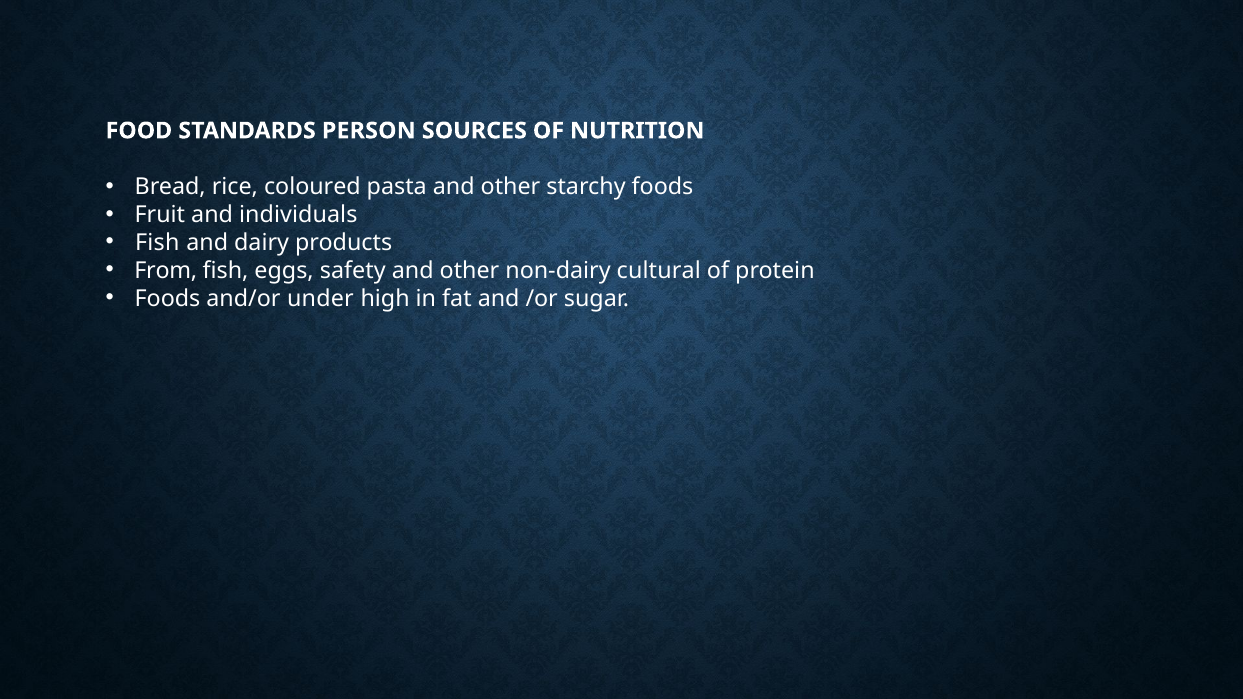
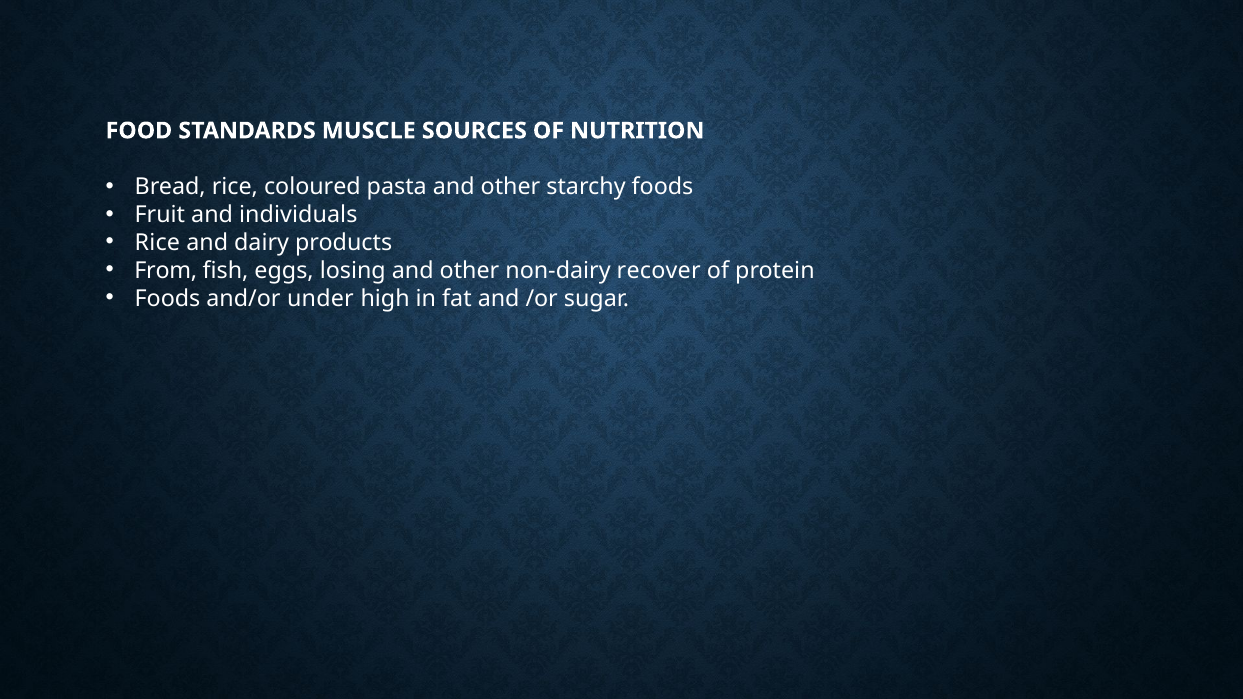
PERSON: PERSON -> MUSCLE
Fish at (157, 243): Fish -> Rice
safety: safety -> losing
cultural: cultural -> recover
